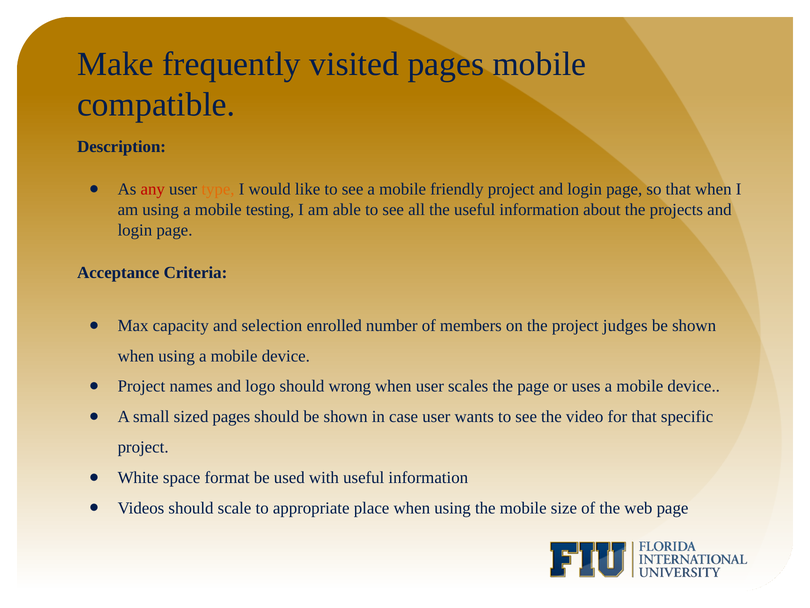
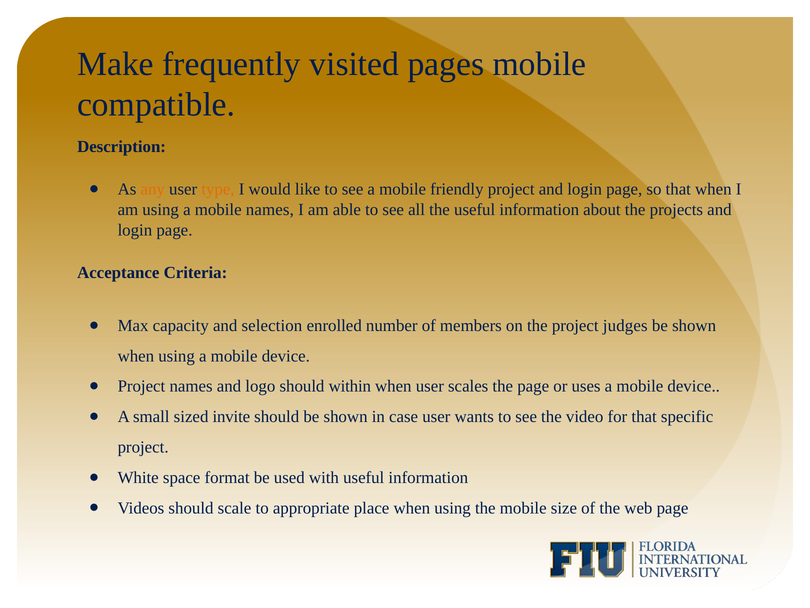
any colour: red -> orange
mobile testing: testing -> names
wrong: wrong -> within
sized pages: pages -> invite
